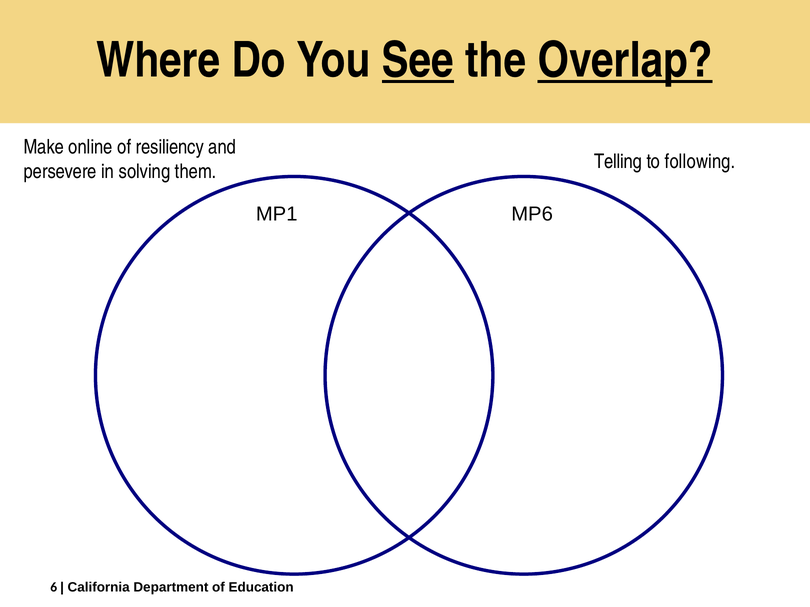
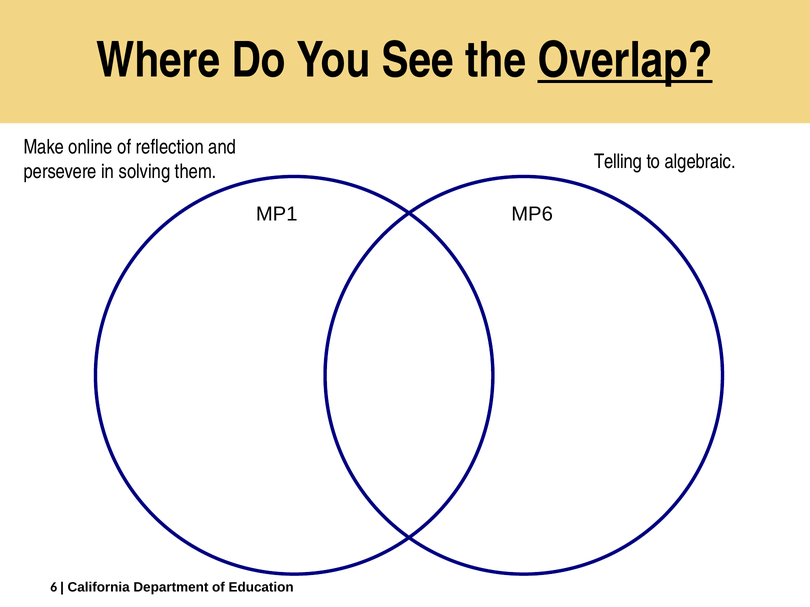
See underline: present -> none
resiliency: resiliency -> reflection
following: following -> algebraic
